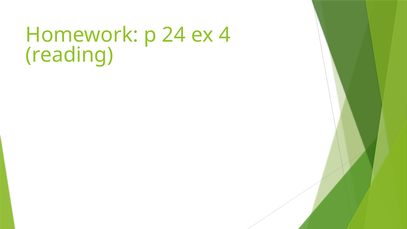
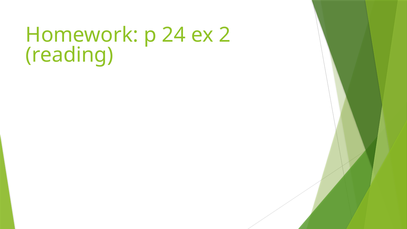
4: 4 -> 2
